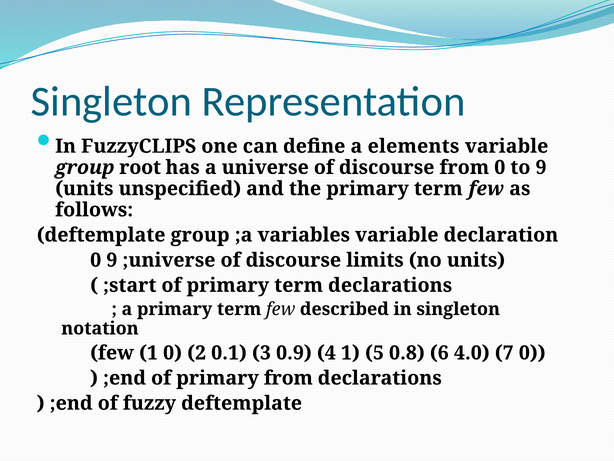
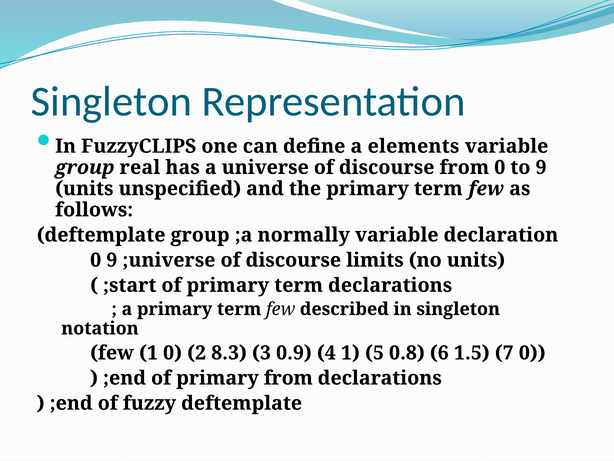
root: root -> real
variables: variables -> normally
0.1: 0.1 -> 8.3
4.0: 4.0 -> 1.5
